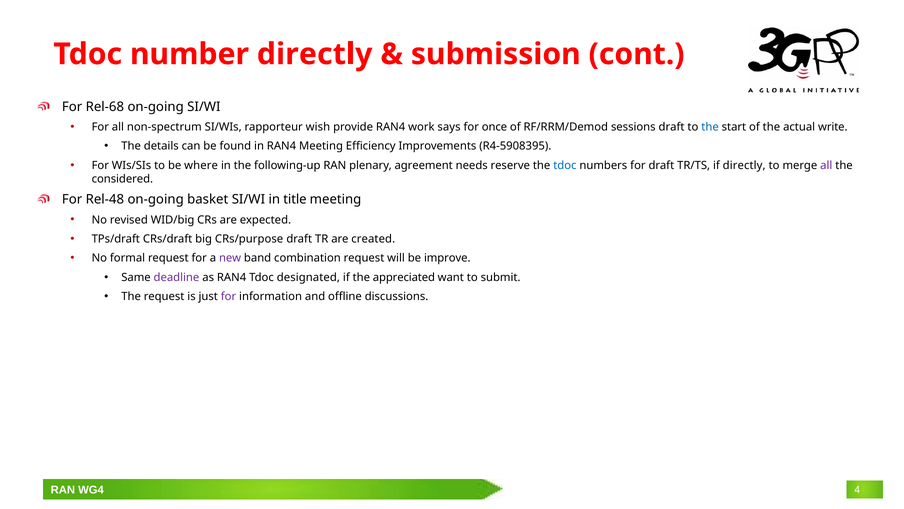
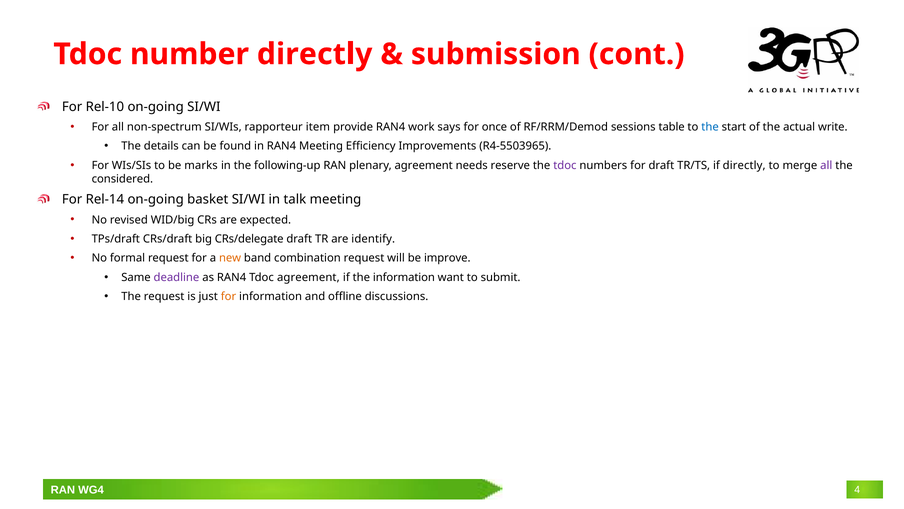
Rel-68: Rel-68 -> Rel-10
wish: wish -> item
sessions draft: draft -> table
R4-5908395: R4-5908395 -> R4-5503965
where: where -> marks
tdoc at (565, 165) colour: blue -> purple
Rel-48: Rel-48 -> Rel-14
title: title -> talk
CRs/purpose: CRs/purpose -> CRs/delegate
created: created -> identify
new colour: purple -> orange
Tdoc designated: designated -> agreement
the appreciated: appreciated -> information
for at (229, 296) colour: purple -> orange
